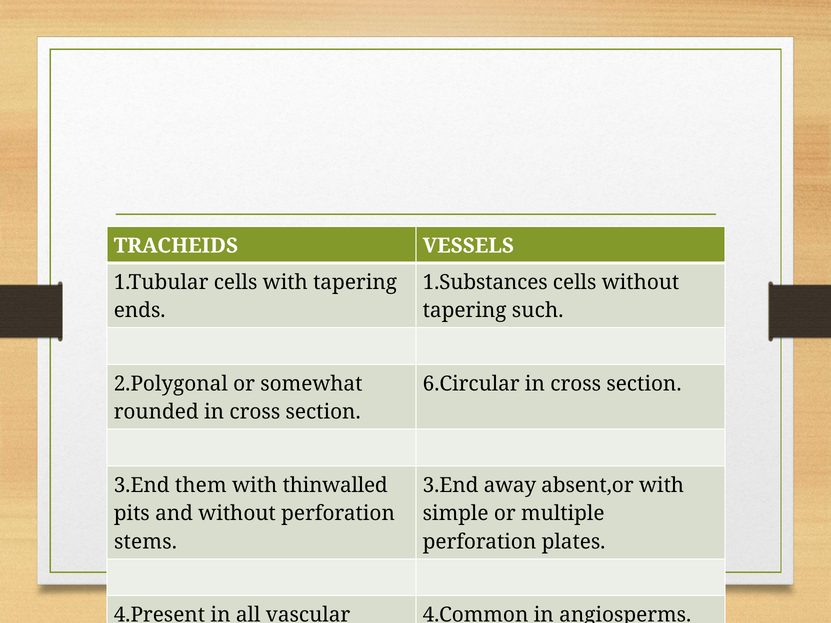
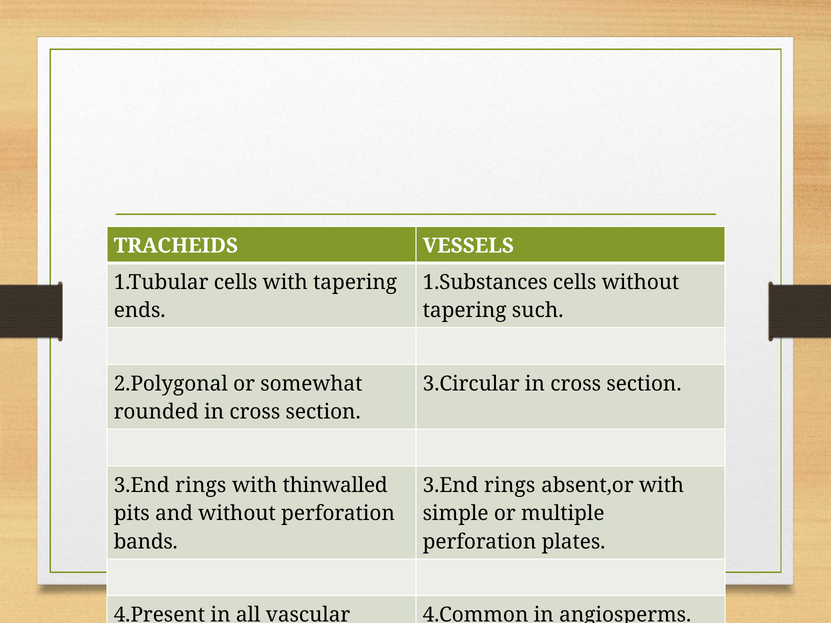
6.Circular: 6.Circular -> 3.Circular
them at (201, 485): them -> rings
away at (510, 485): away -> rings
stems: stems -> bands
